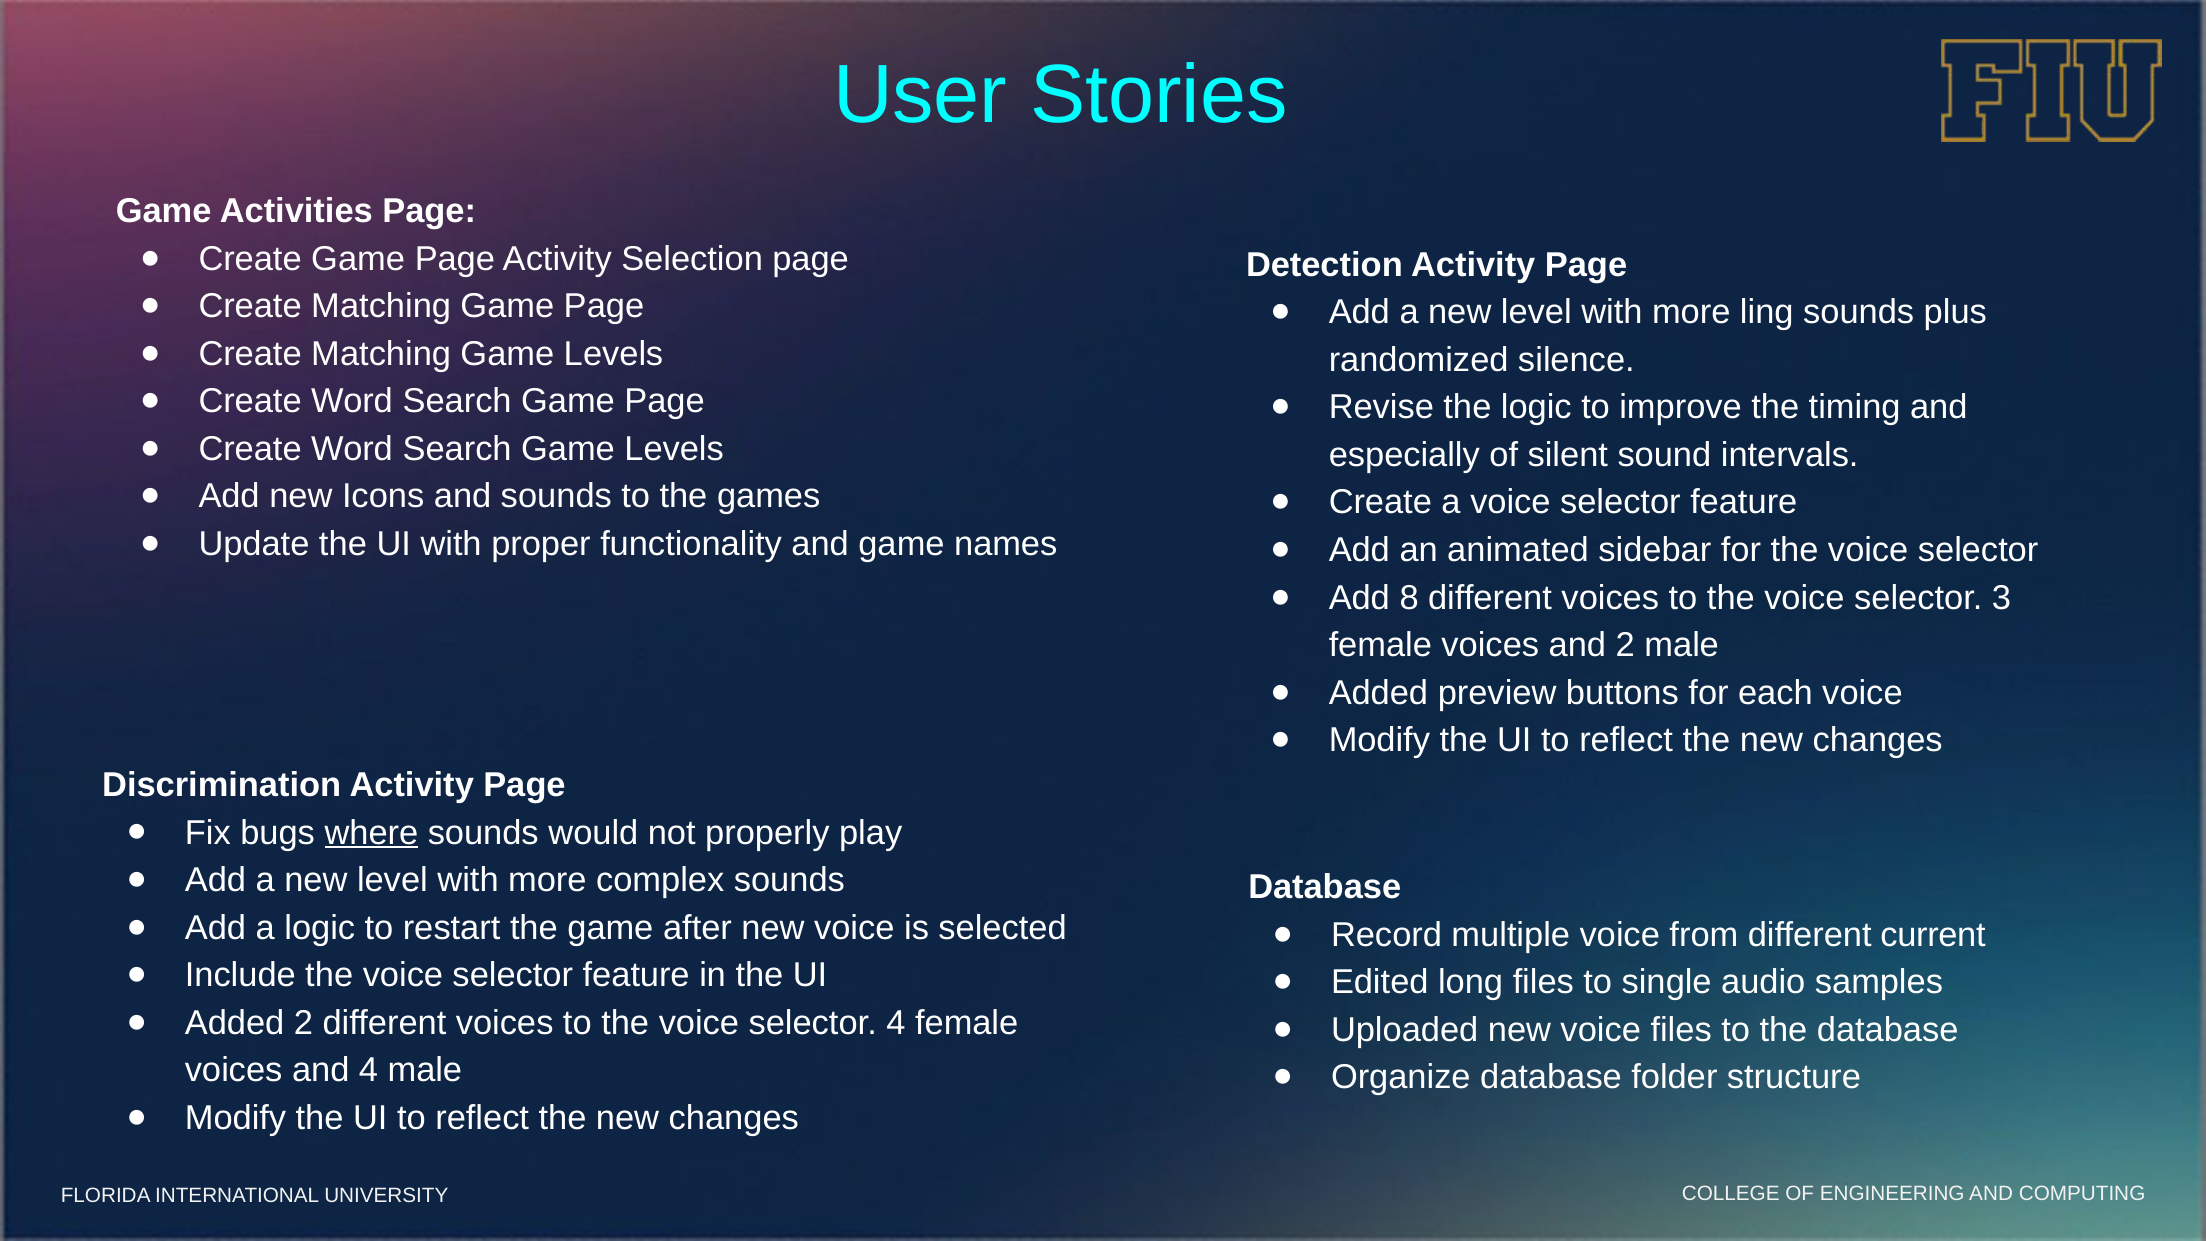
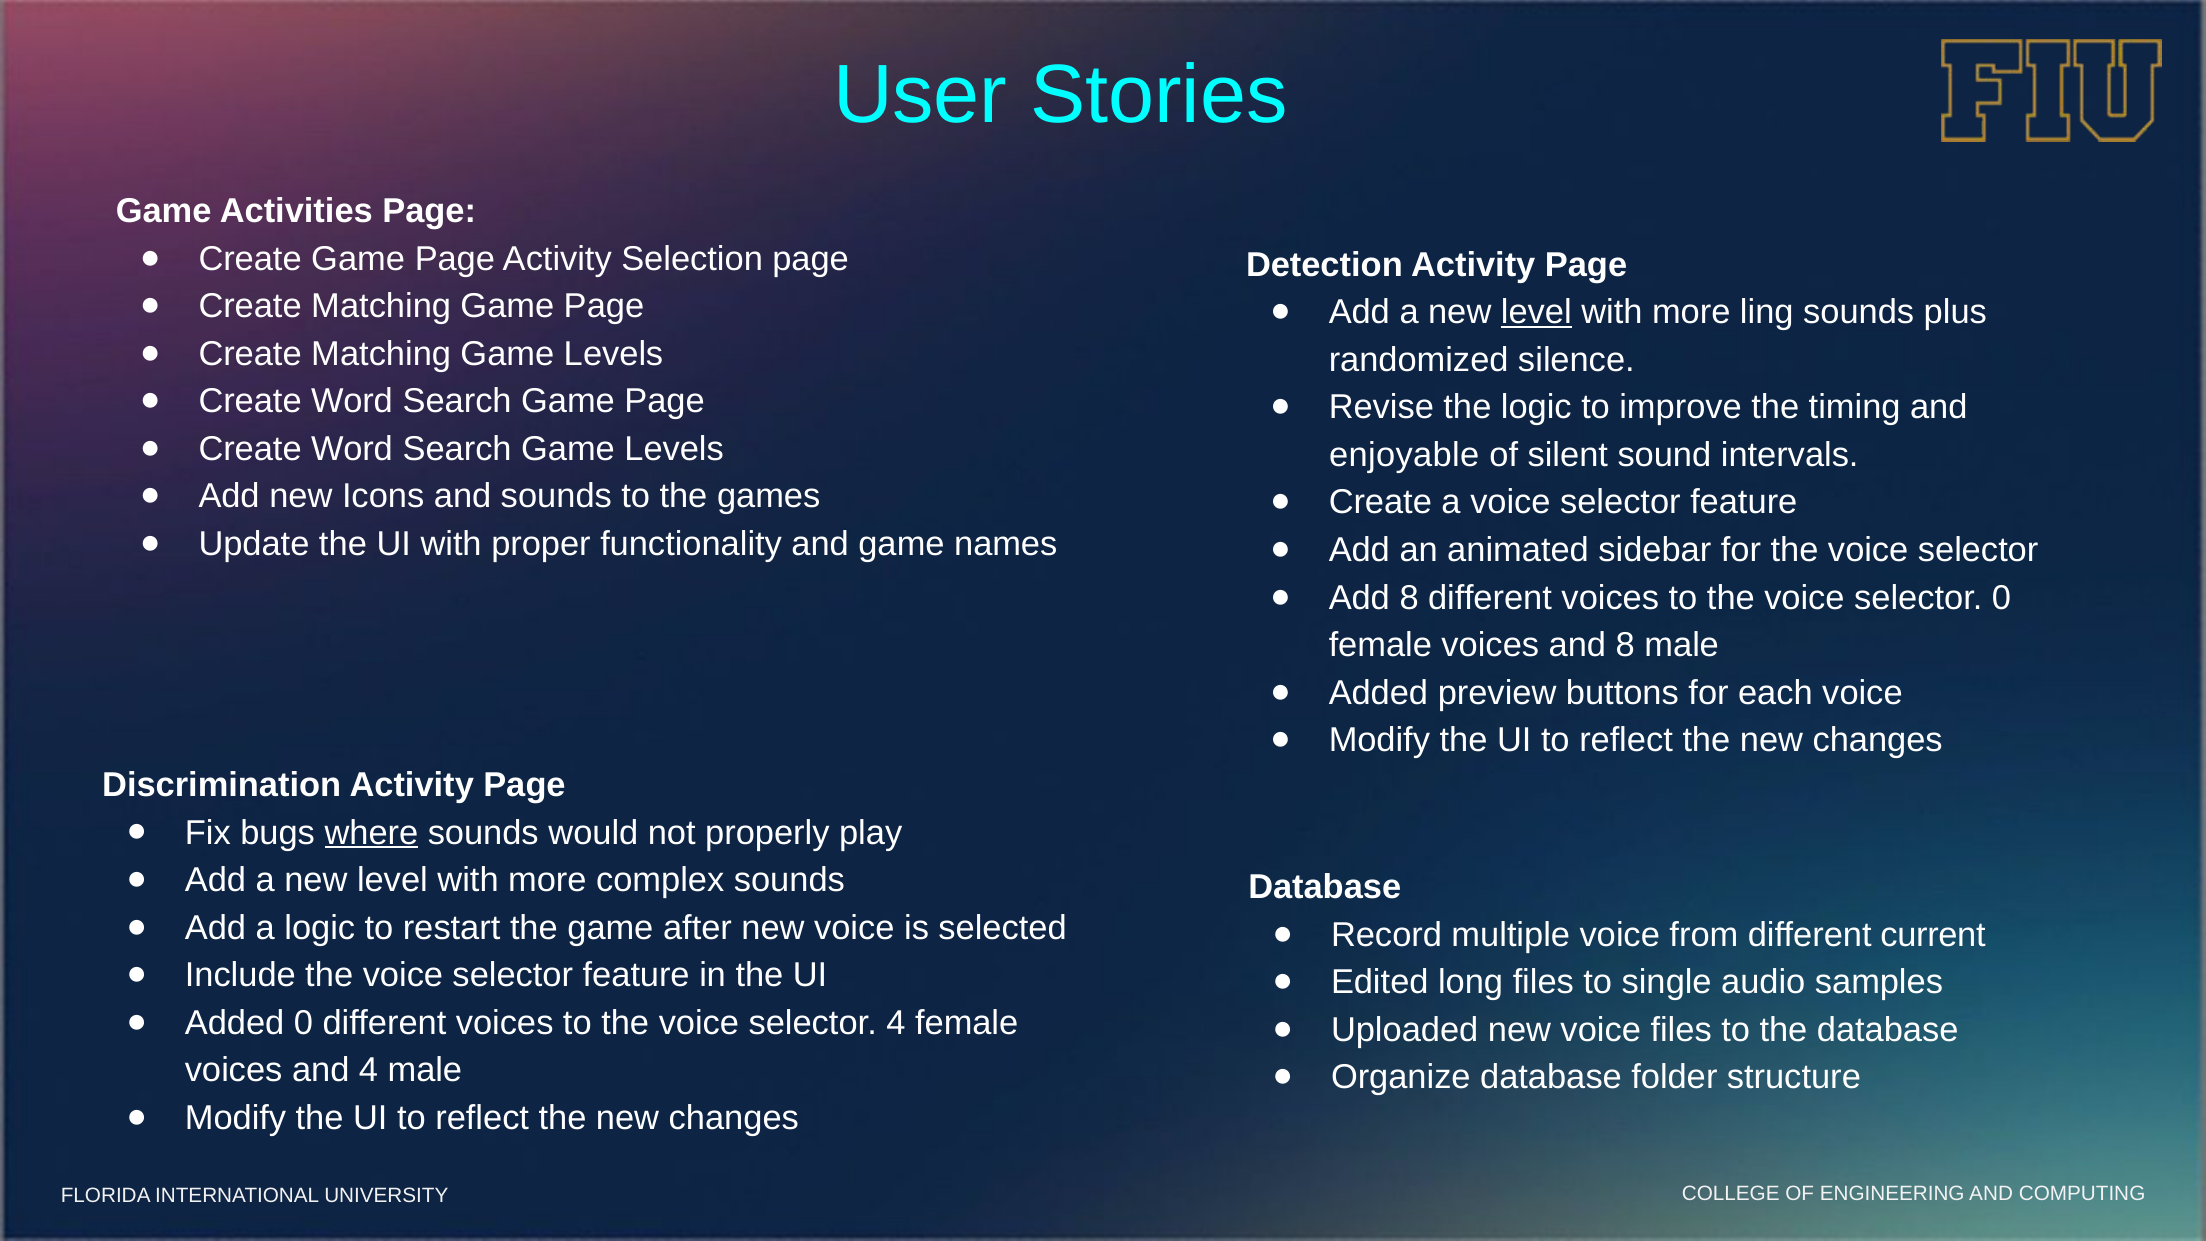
level at (1536, 312) underline: none -> present
especially: especially -> enjoyable
selector 3: 3 -> 0
and 2: 2 -> 8
Added 2: 2 -> 0
